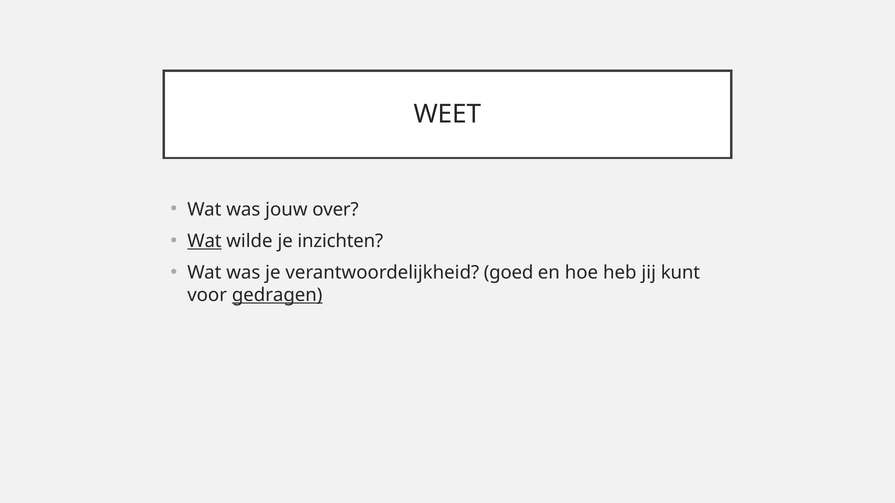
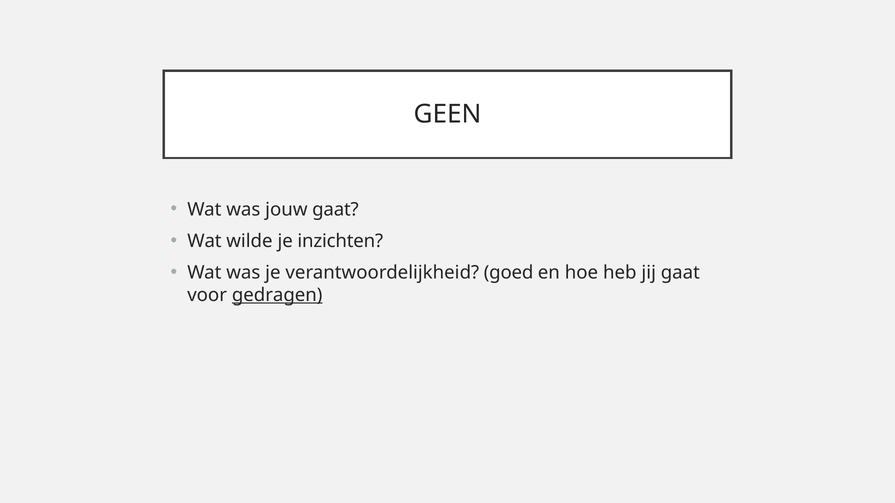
WEET: WEET -> GEEN
jouw over: over -> gaat
Wat at (204, 241) underline: present -> none
jij kunt: kunt -> gaat
